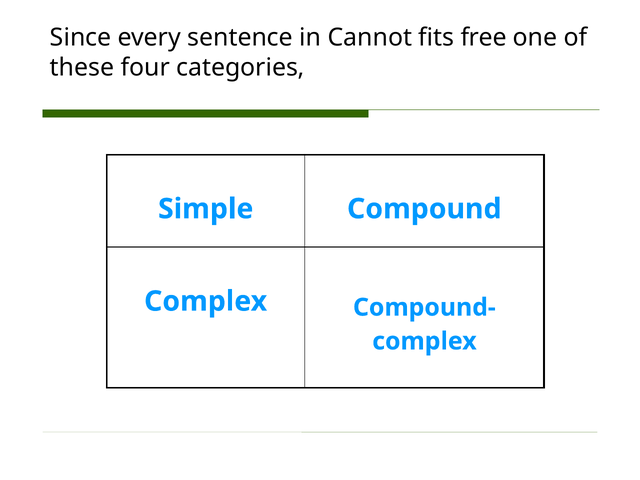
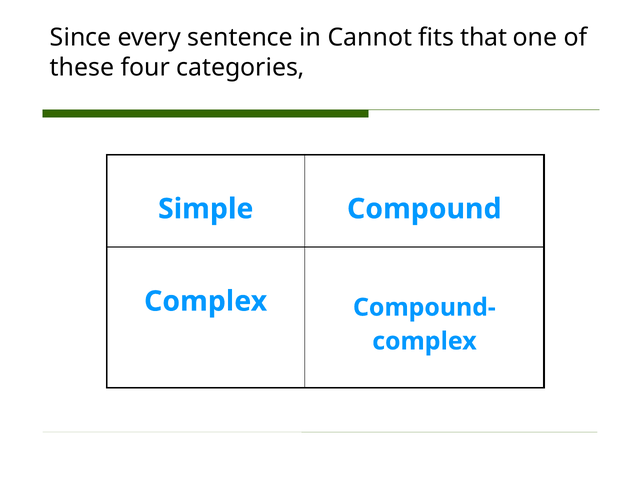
free: free -> that
